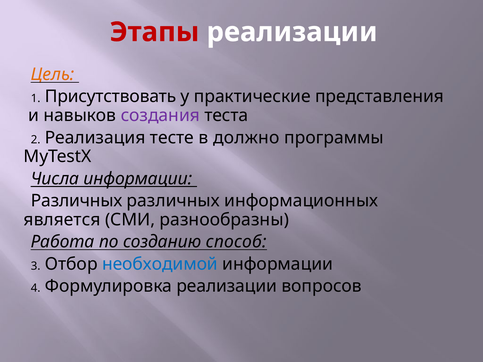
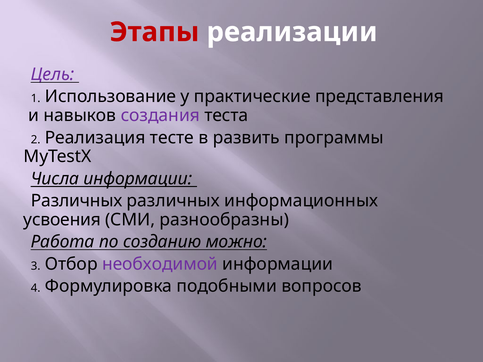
Цель colour: orange -> purple
Присутствовать: Присутствовать -> Использование
должно: должно -> развить
является: является -> усвоения
способ: способ -> можно
необходимой colour: blue -> purple
Формулировка реализации: реализации -> подобными
